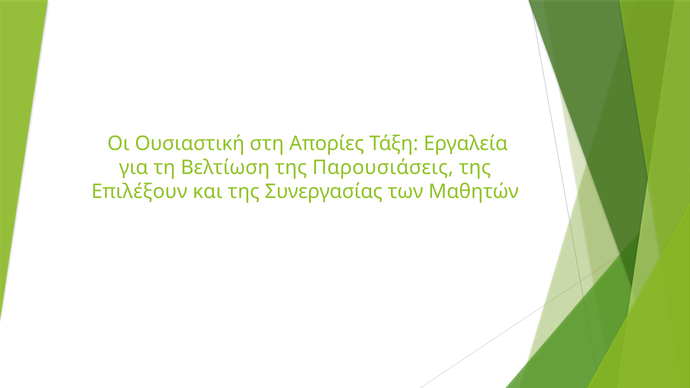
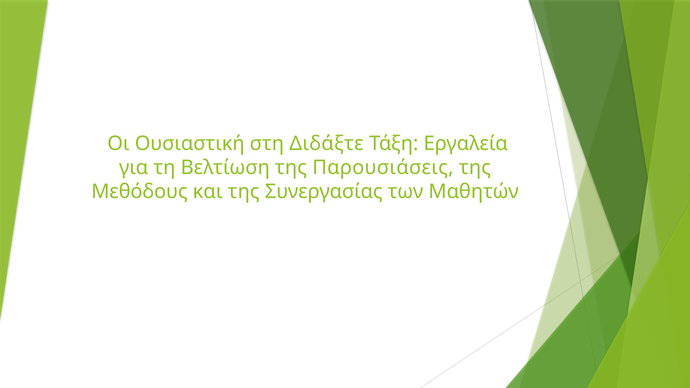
Απορίες: Απορίες -> Διδάξτε
Επιλέξουν: Επιλέξουν -> Μεθόδους
